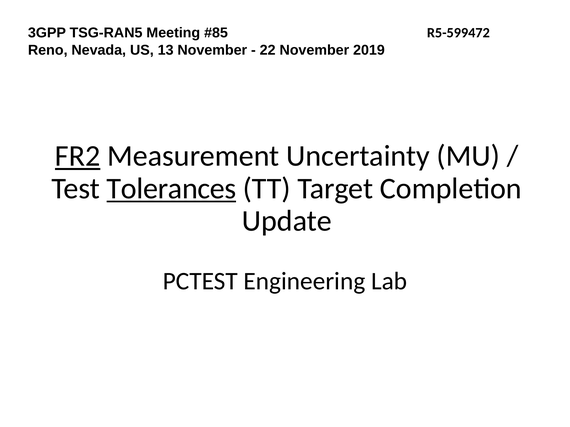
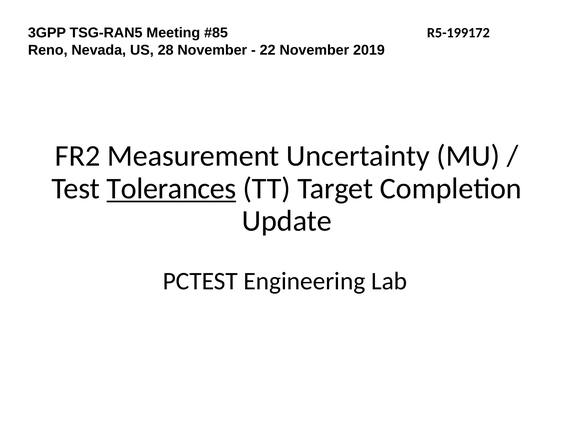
R5-599472: R5-599472 -> R5-199172
13: 13 -> 28
FR2 underline: present -> none
